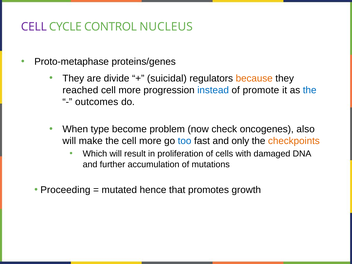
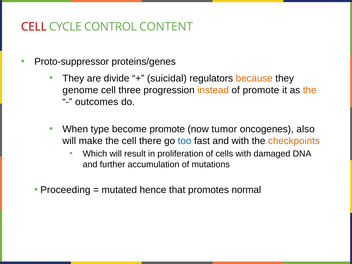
CELL at (34, 27) colour: purple -> red
NUCLEUS: NUCLEUS -> CONTENT
Proto-metaphase: Proto-metaphase -> Proto-suppressor
reached: reached -> genome
more at (130, 90): more -> three
instead colour: blue -> orange
the at (310, 90) colour: blue -> orange
become problem: problem -> promote
check: check -> tumor
the cell more: more -> there
and only: only -> with
growth: growth -> normal
